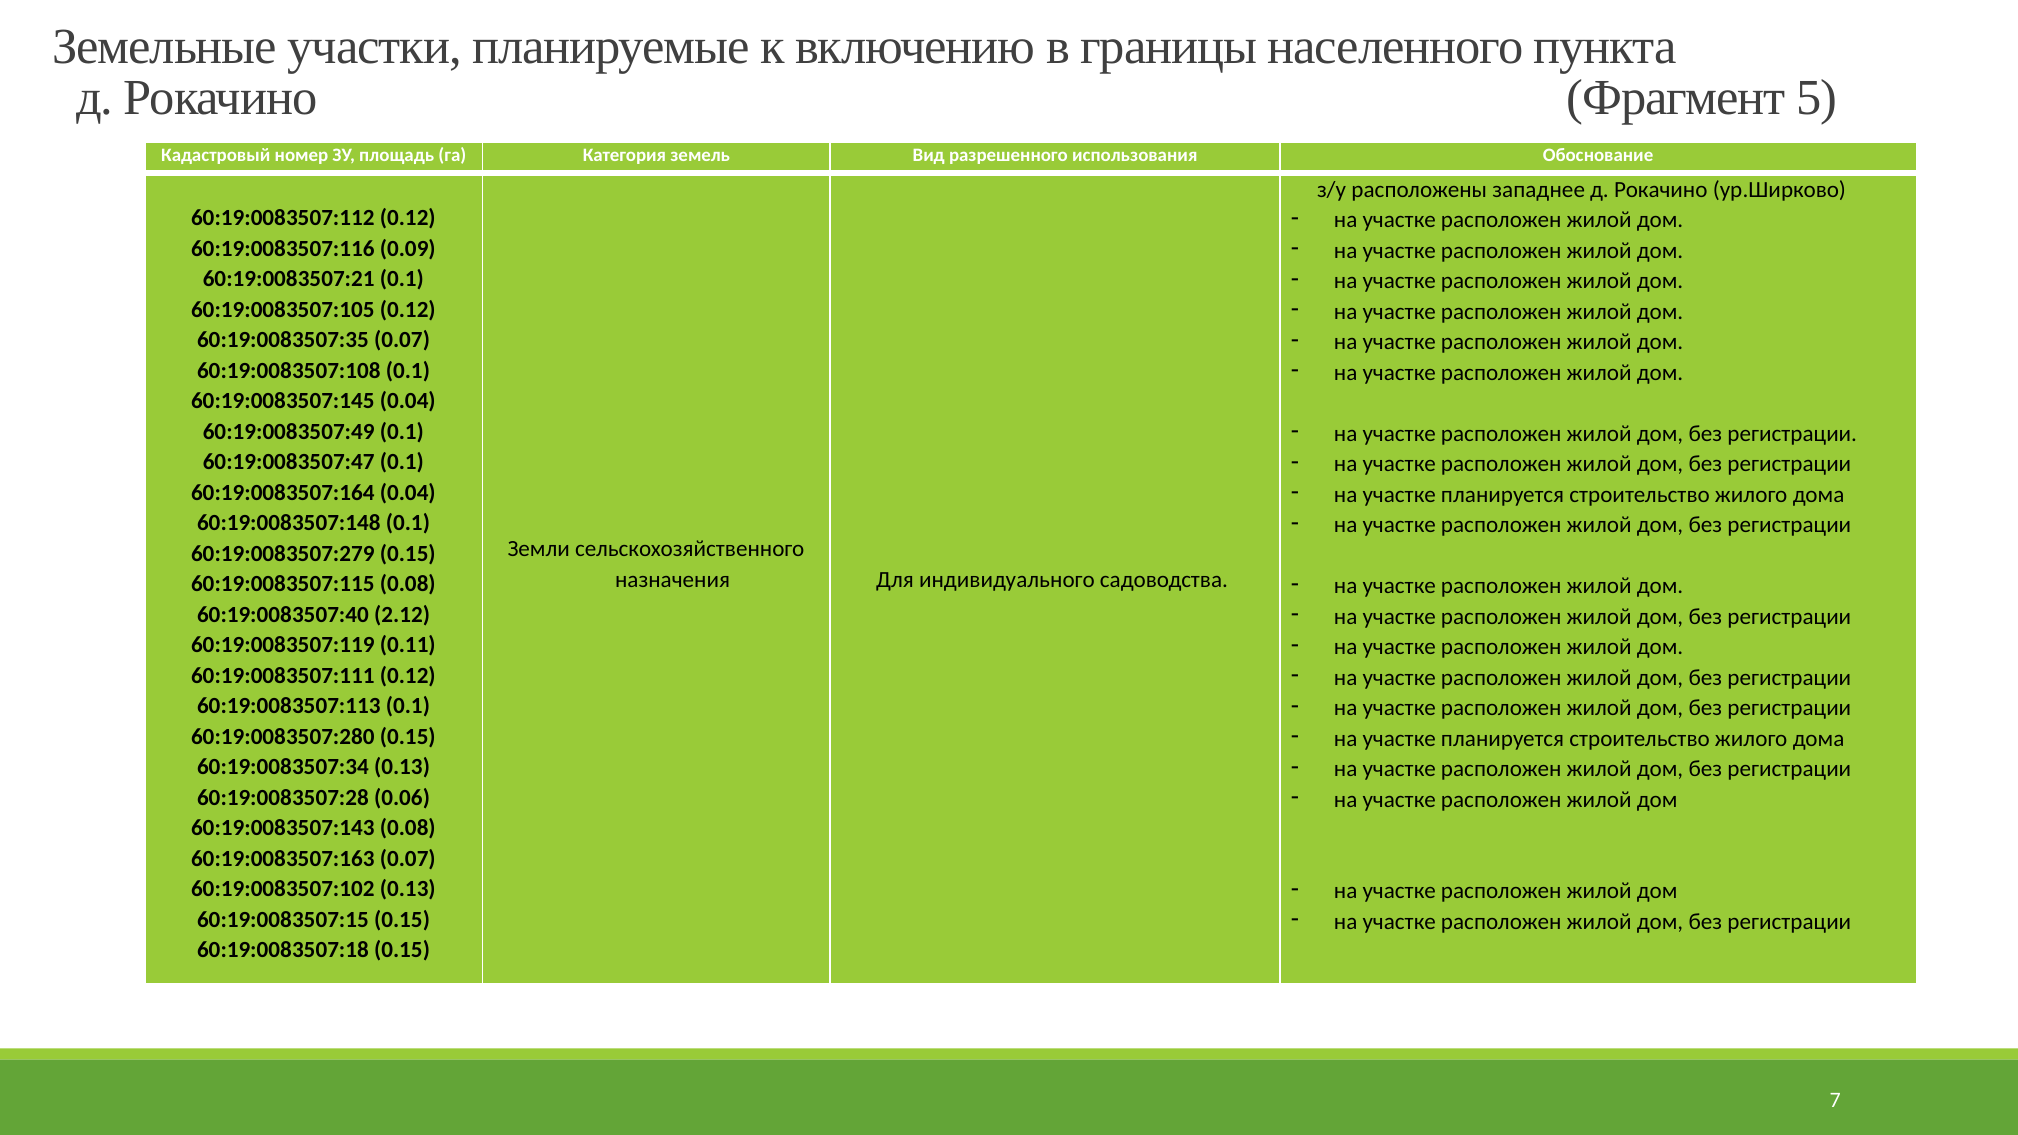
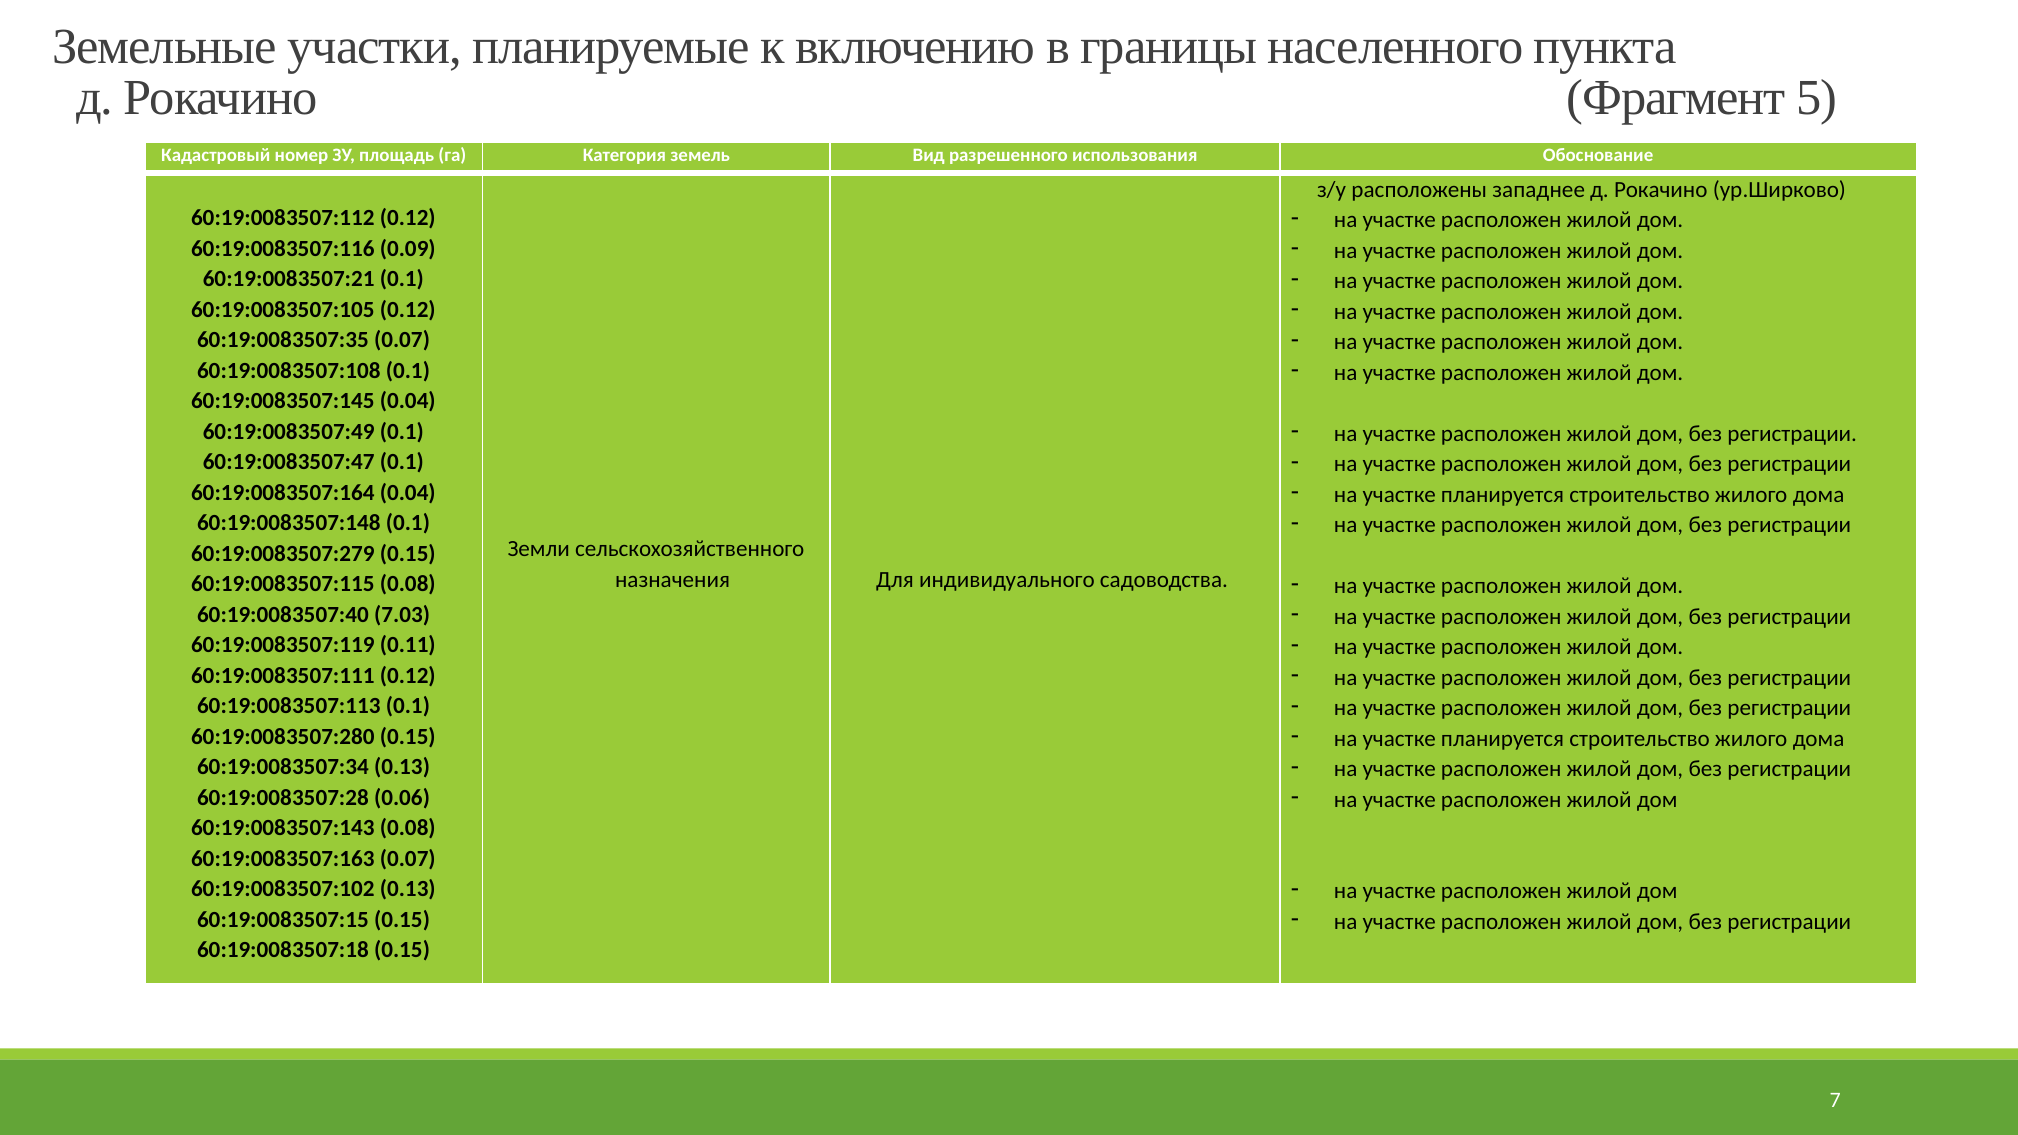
2.12: 2.12 -> 7.03
